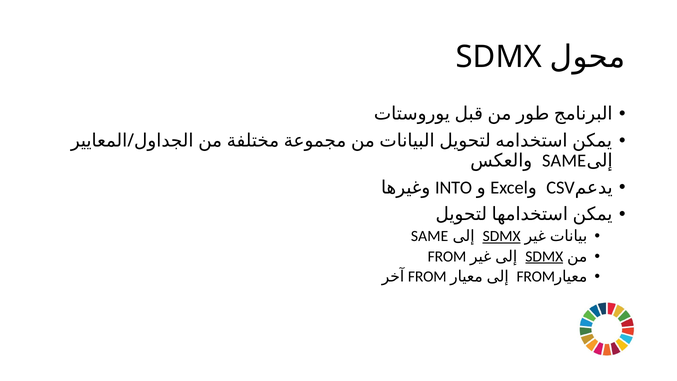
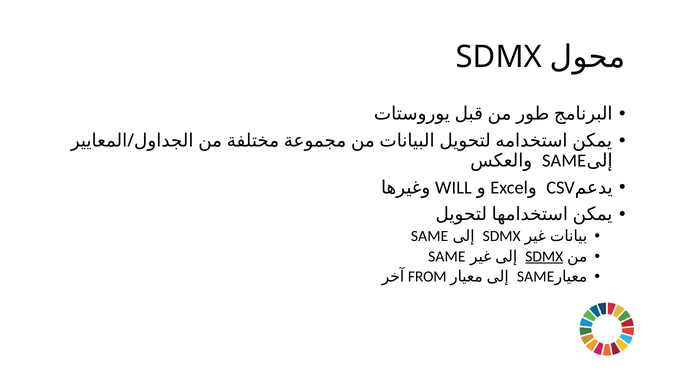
INTO: INTO -> WILL
SDMX at (502, 236) underline: present -> none
FROM at (447, 256): FROM -> SAME
FROM at (536, 277): FROM -> SAME
